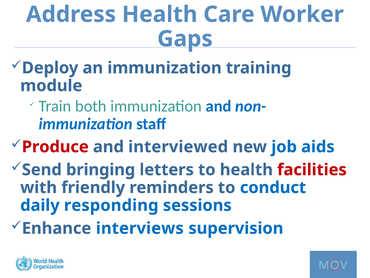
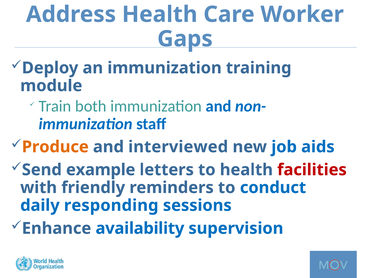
Produce colour: red -> orange
bringing: bringing -> example
interviews: interviews -> availability
